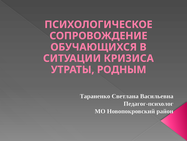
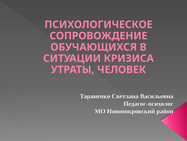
РОДНЫМ: РОДНЫМ -> ЧЕЛОВЕК
